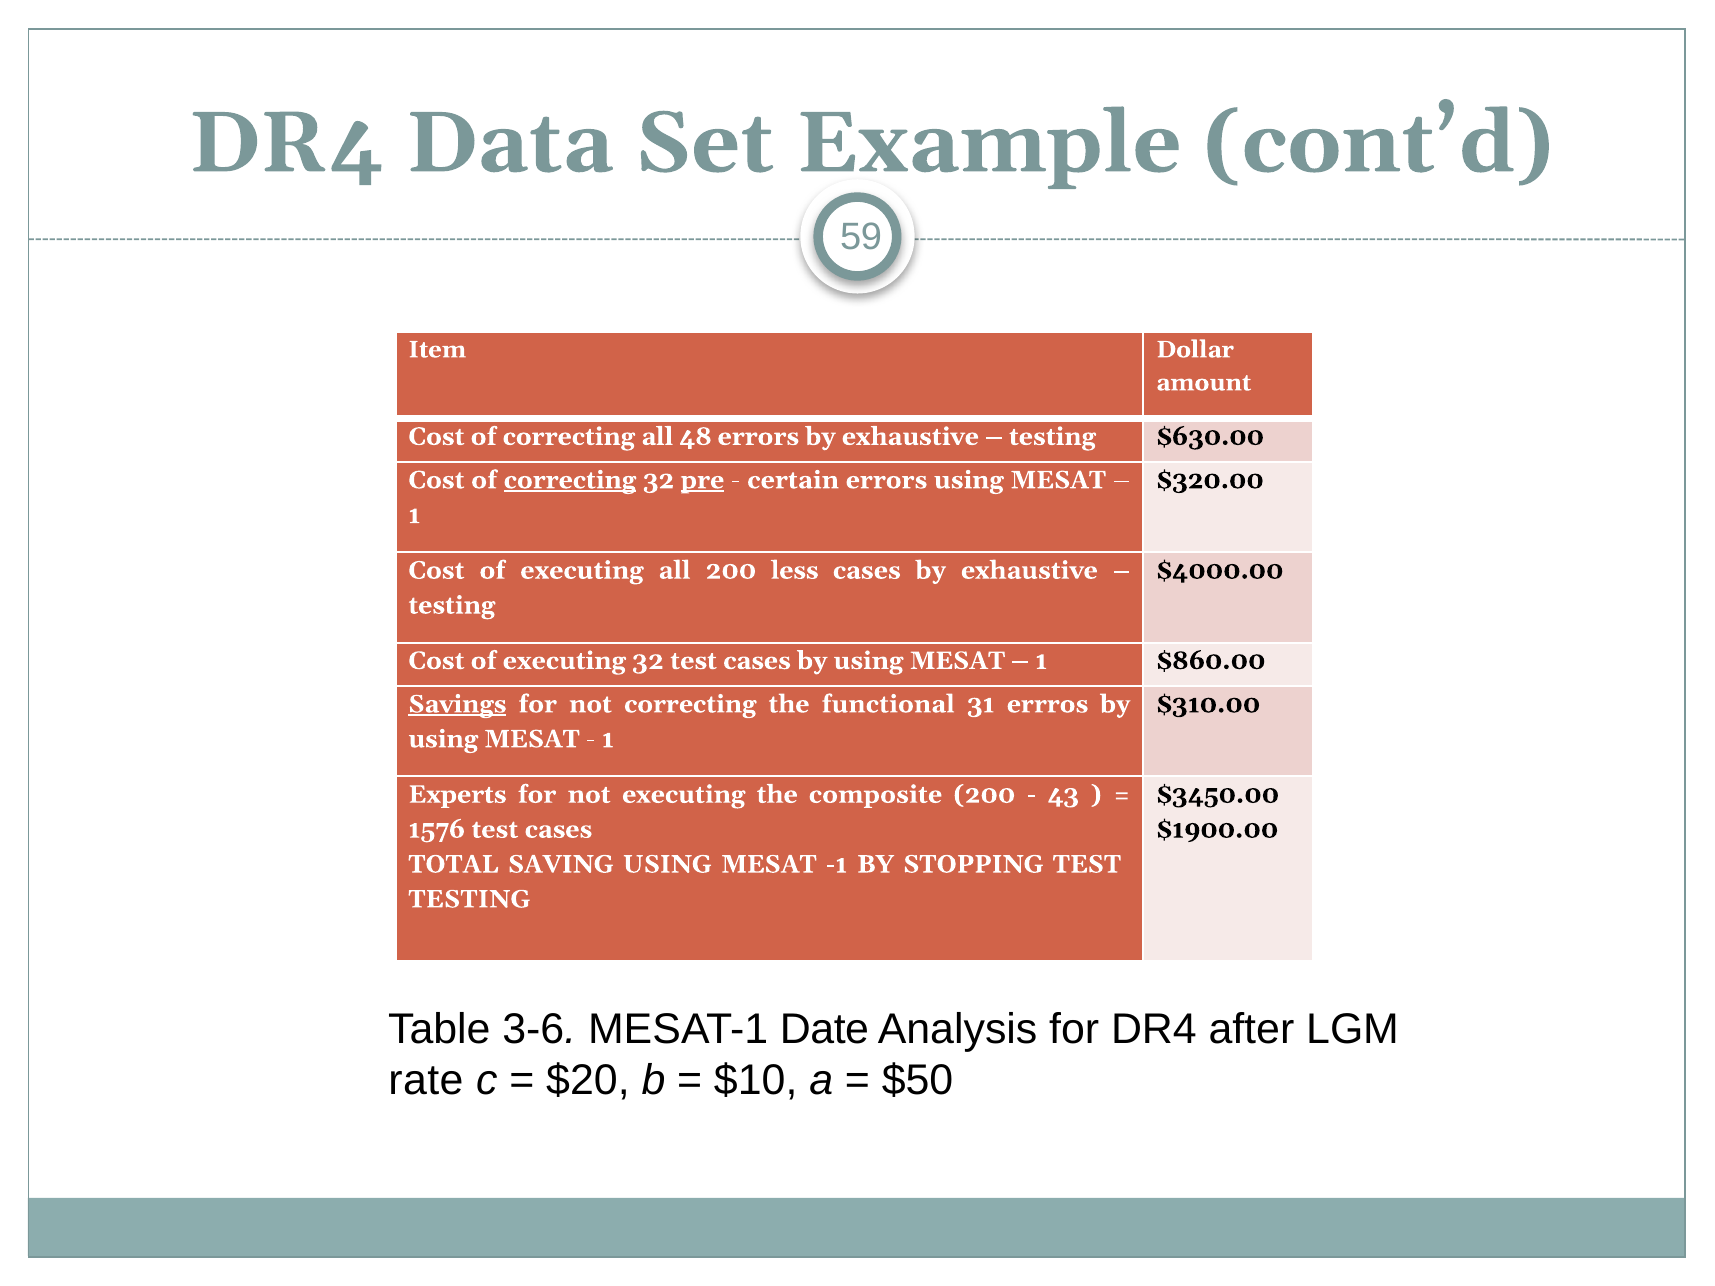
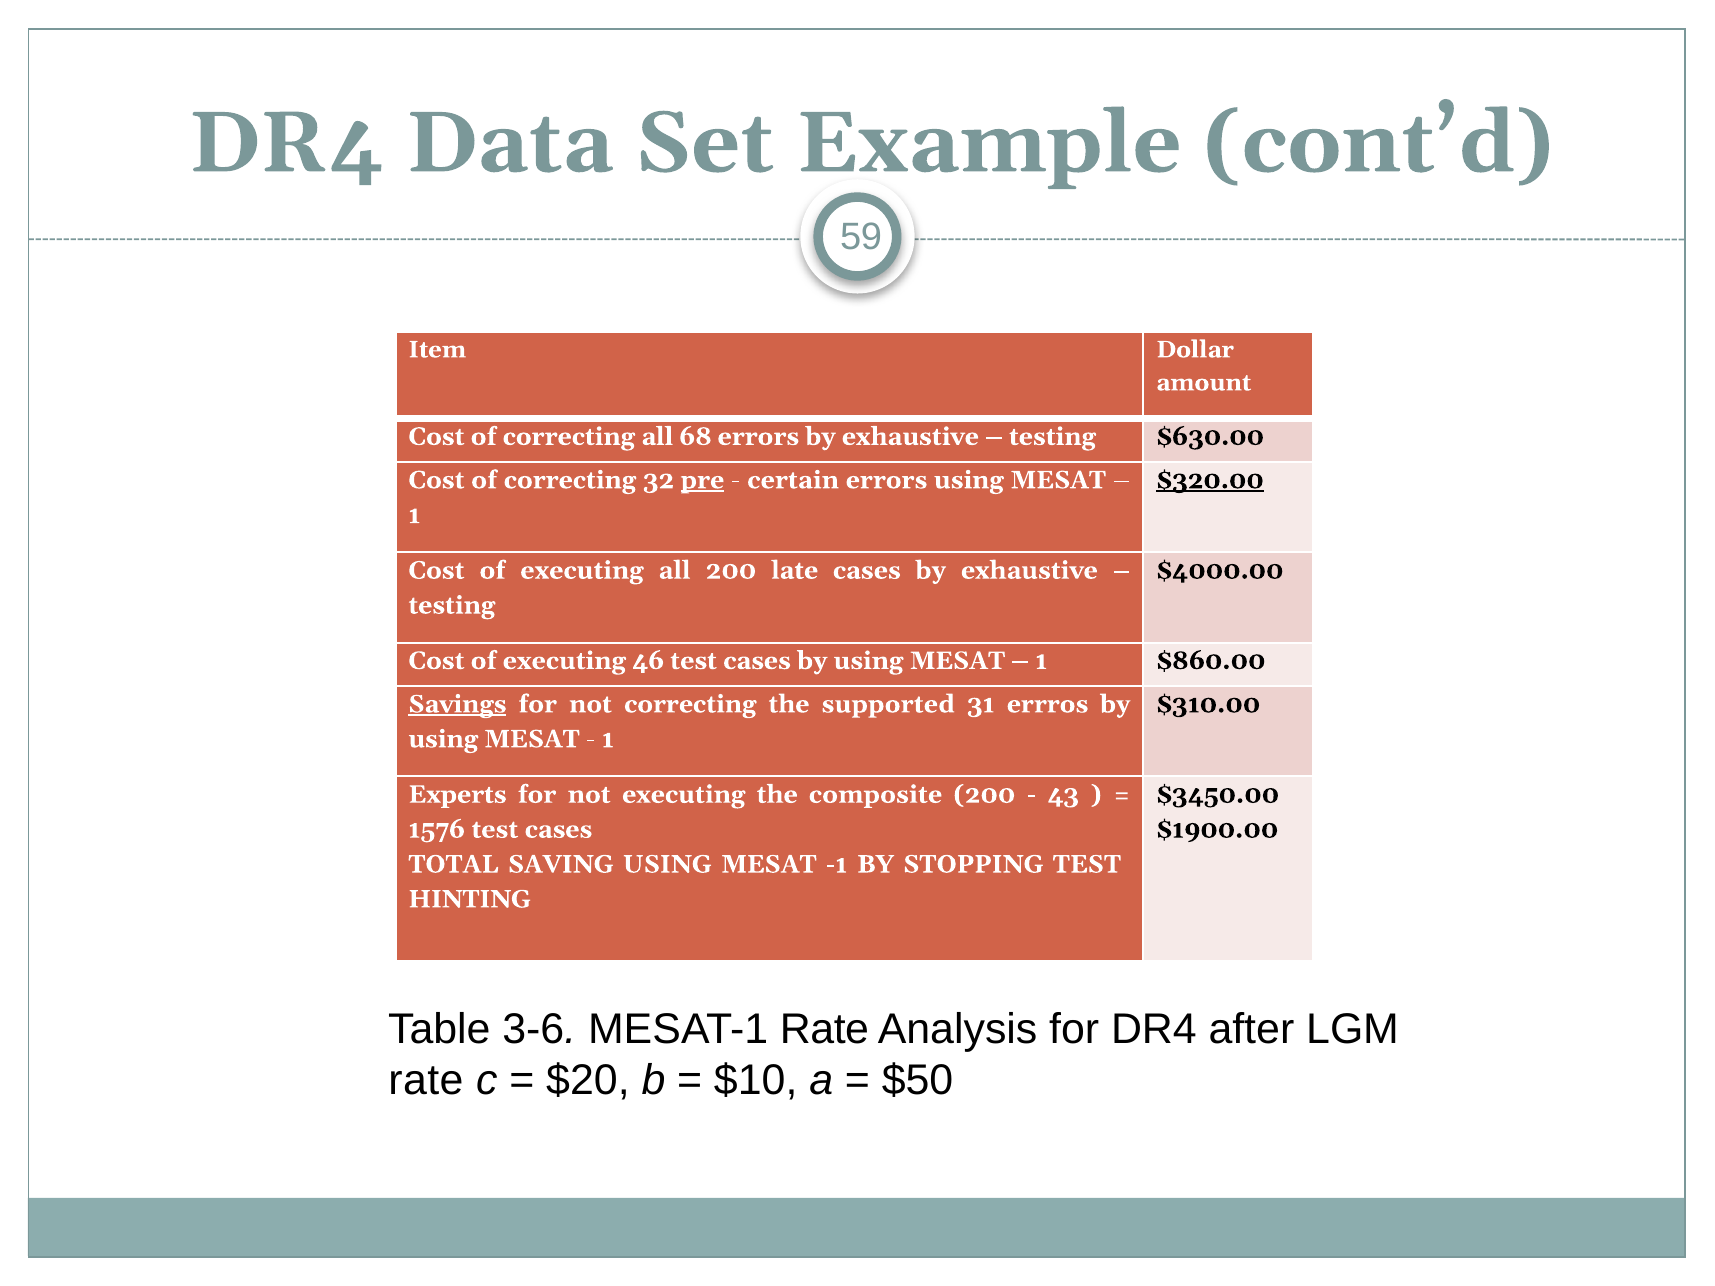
48: 48 -> 68
correcting at (570, 480) underline: present -> none
$320.00 underline: none -> present
less: less -> late
executing 32: 32 -> 46
functional: functional -> supported
TESTING at (469, 899): TESTING -> HINTING
MESAT-1 Date: Date -> Rate
